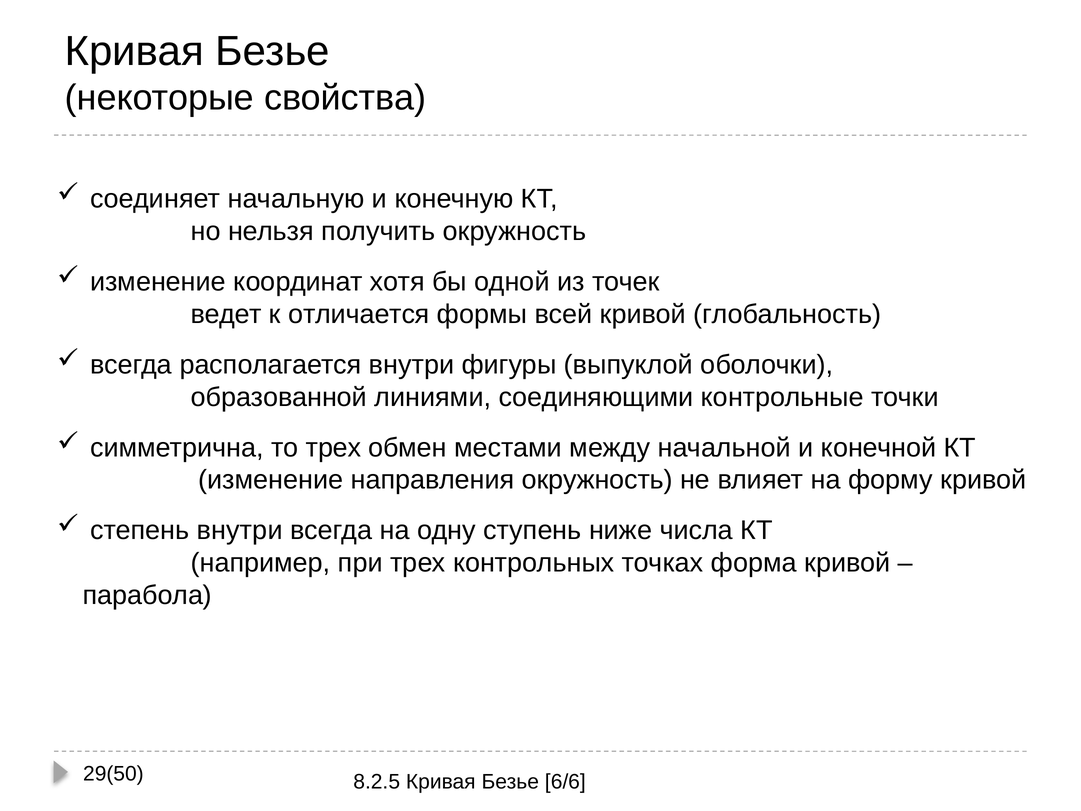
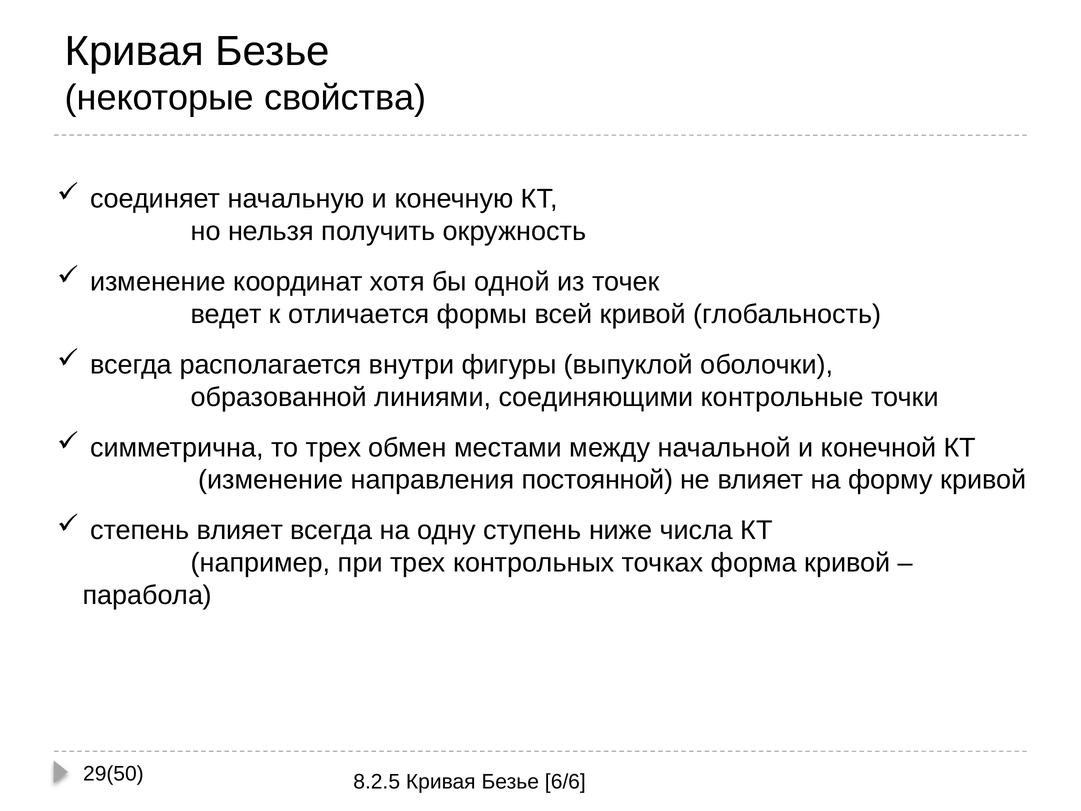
направления окружность: окружность -> постоянной
степень внутри: внутри -> влияет
